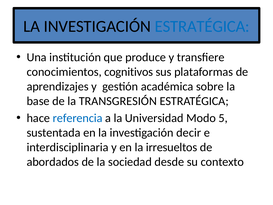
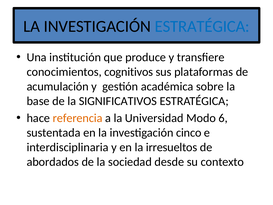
aprendizajes: aprendizajes -> acumulación
TRANSGRESIÓN: TRANSGRESIÓN -> SIGNIFICATIVOS
referencia colour: blue -> orange
5: 5 -> 6
decir: decir -> cinco
